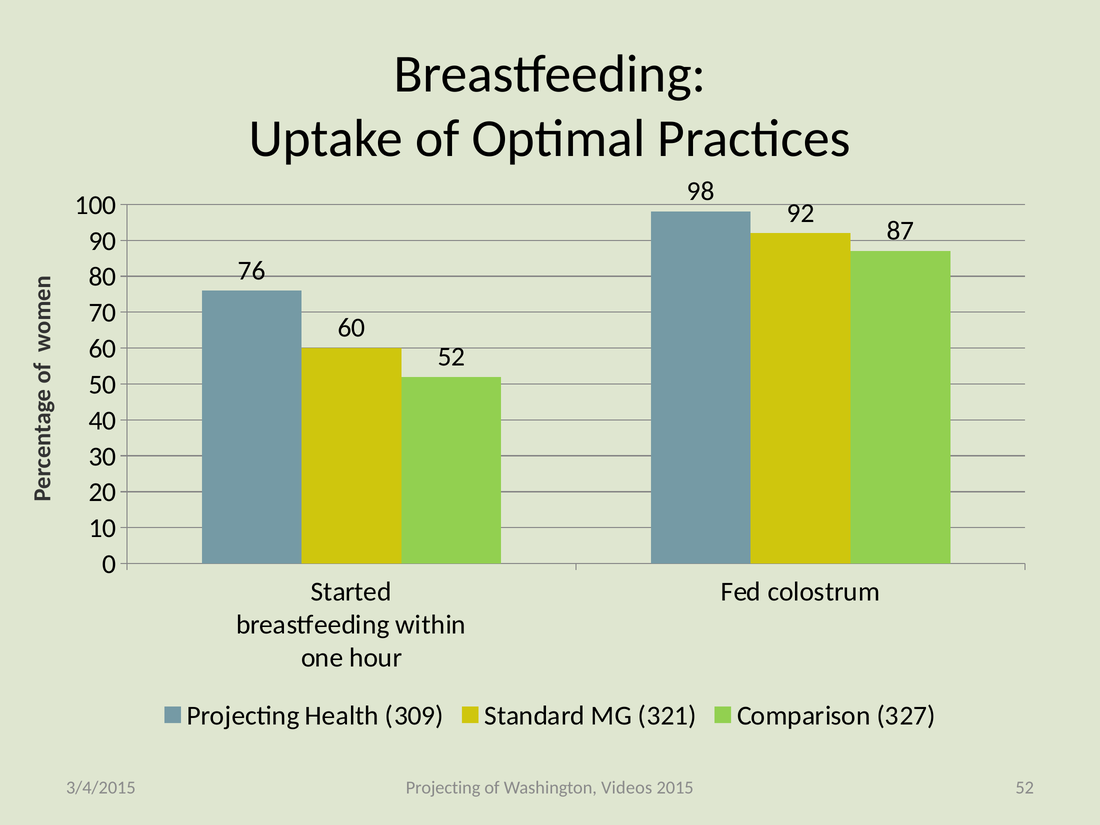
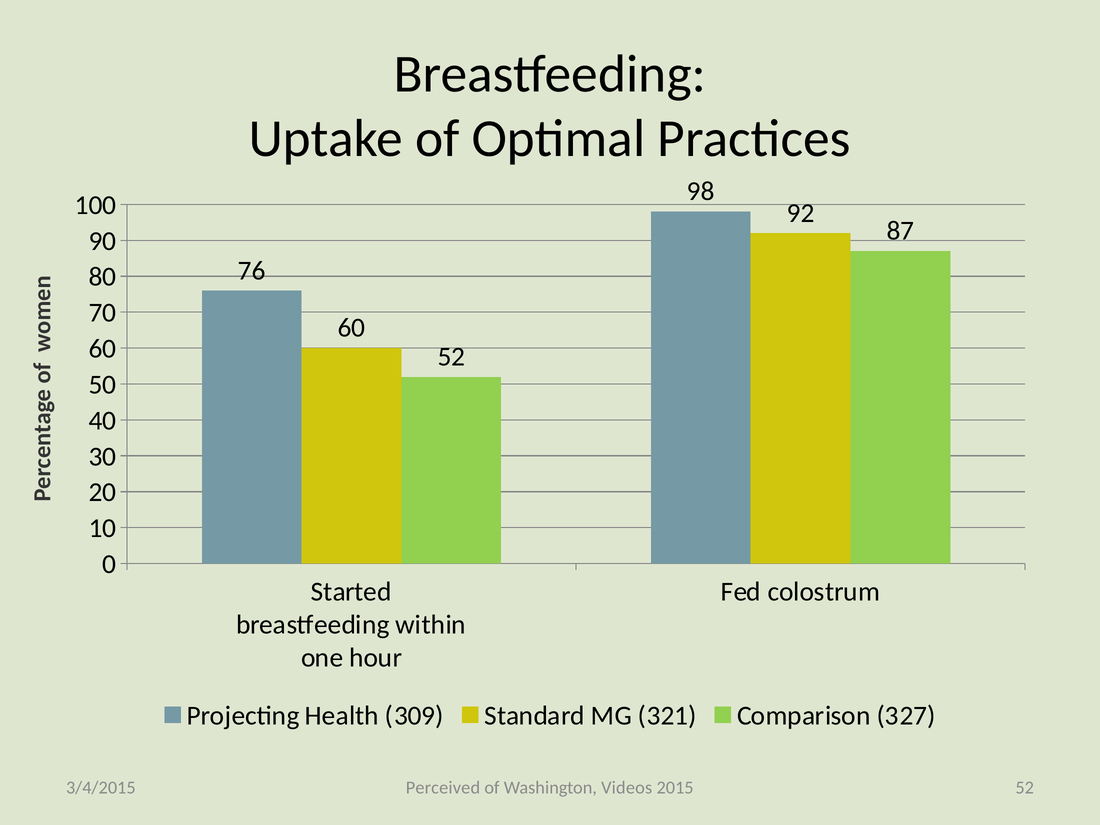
Projecting at (443, 788): Projecting -> Perceived
